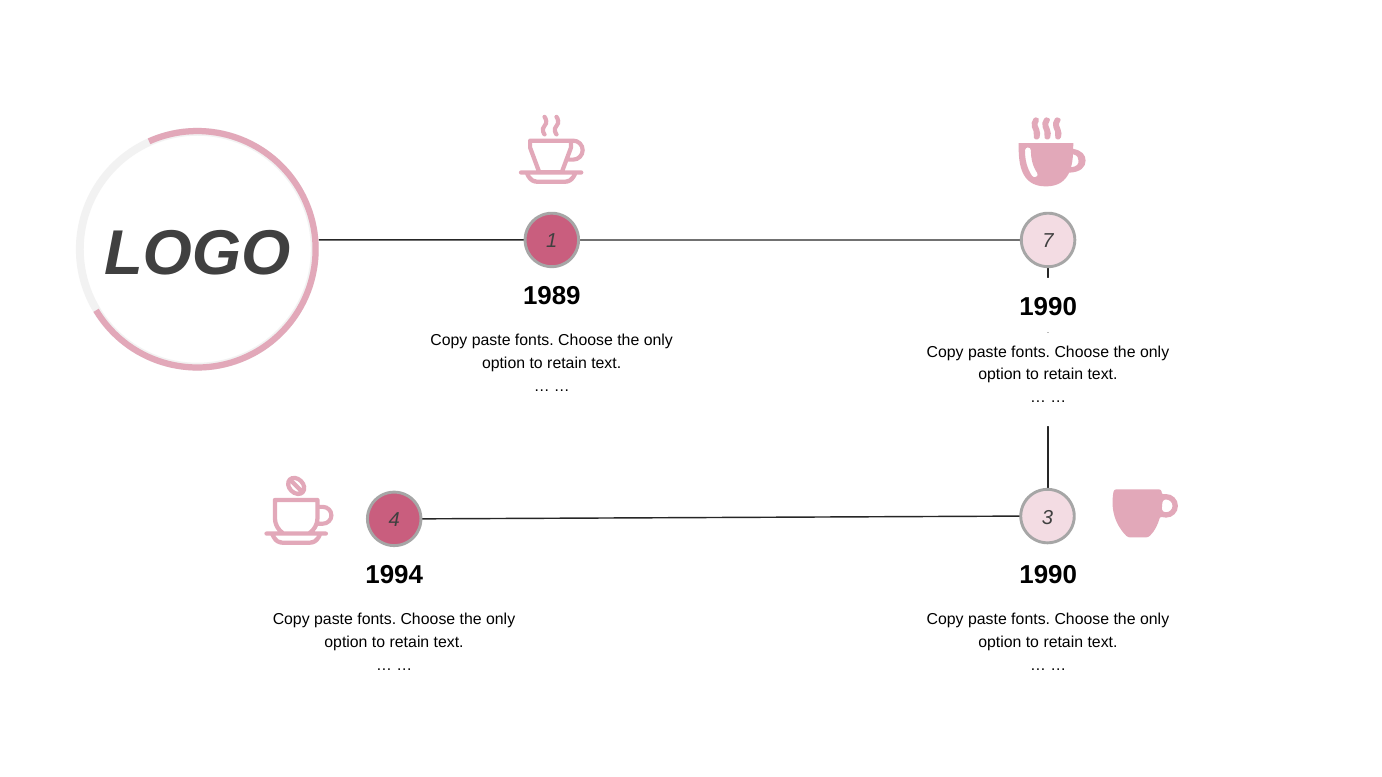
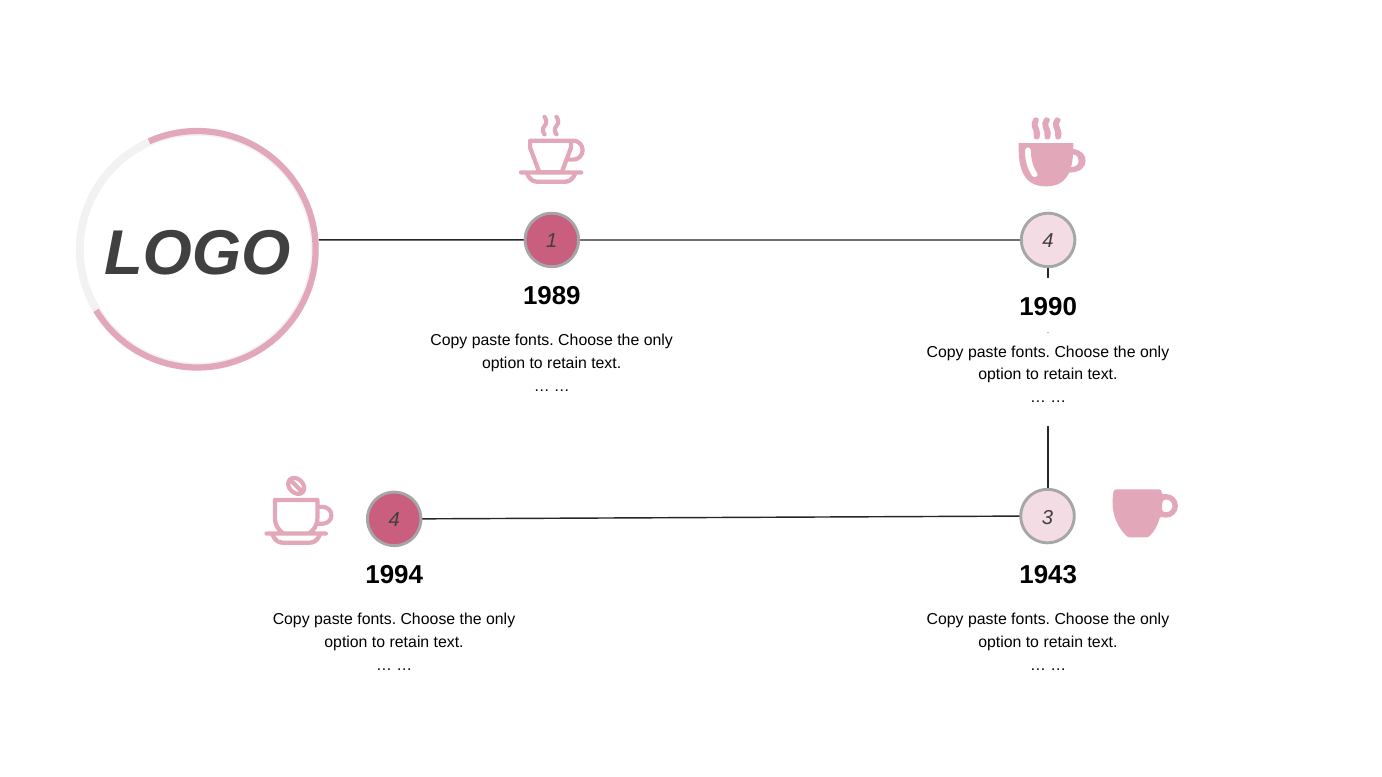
1 7: 7 -> 4
1990 at (1048, 575): 1990 -> 1943
